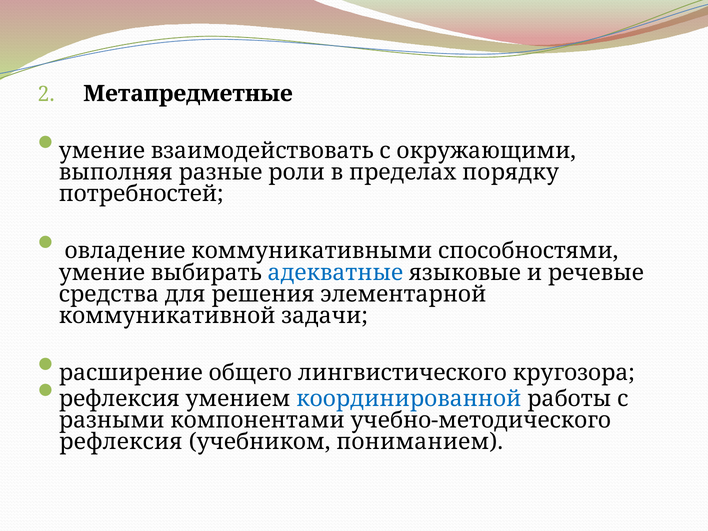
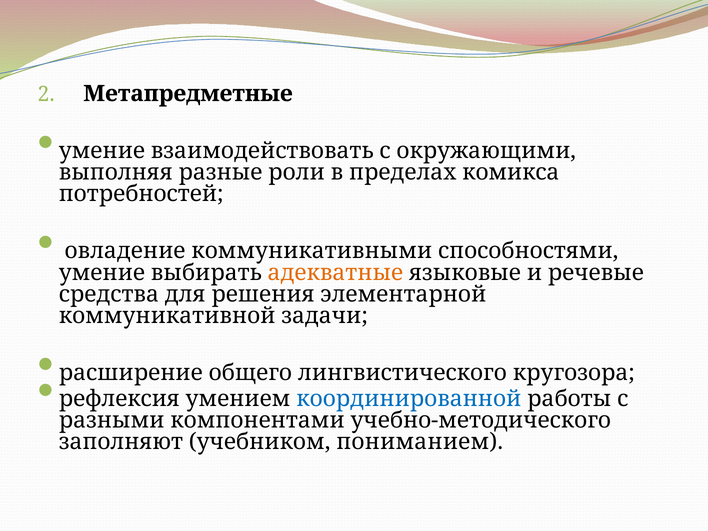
порядку: порядку -> комикса
адекватные colour: blue -> orange
рефлексия at (121, 442): рефлексия -> заполняют
